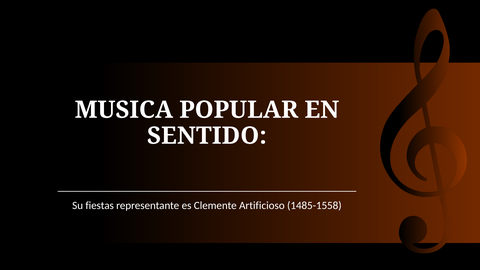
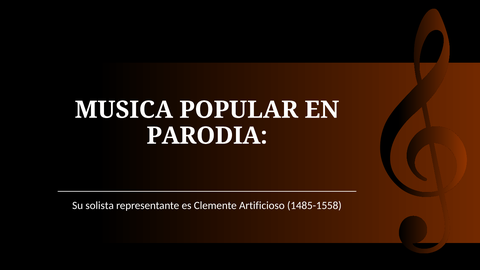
SENTIDO: SENTIDO -> PARODIA
fiestas: fiestas -> solista
